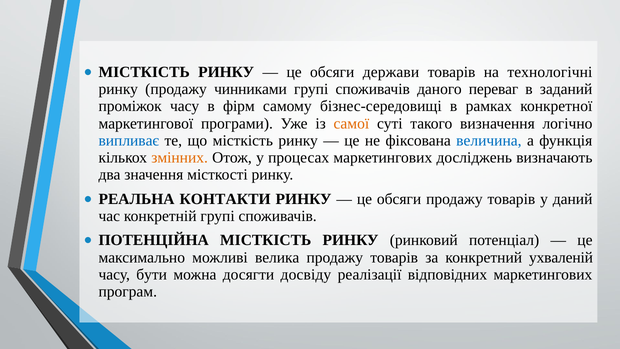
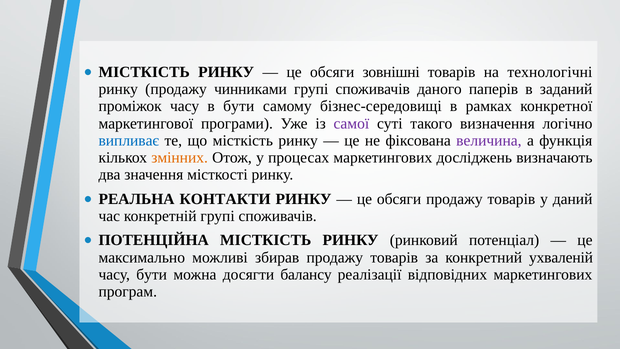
держави: держави -> зовнішні
переваг: переваг -> паперів
в фірм: фірм -> бути
самої colour: orange -> purple
величина colour: blue -> purple
велика: велика -> збирав
досвіду: досвіду -> балансу
